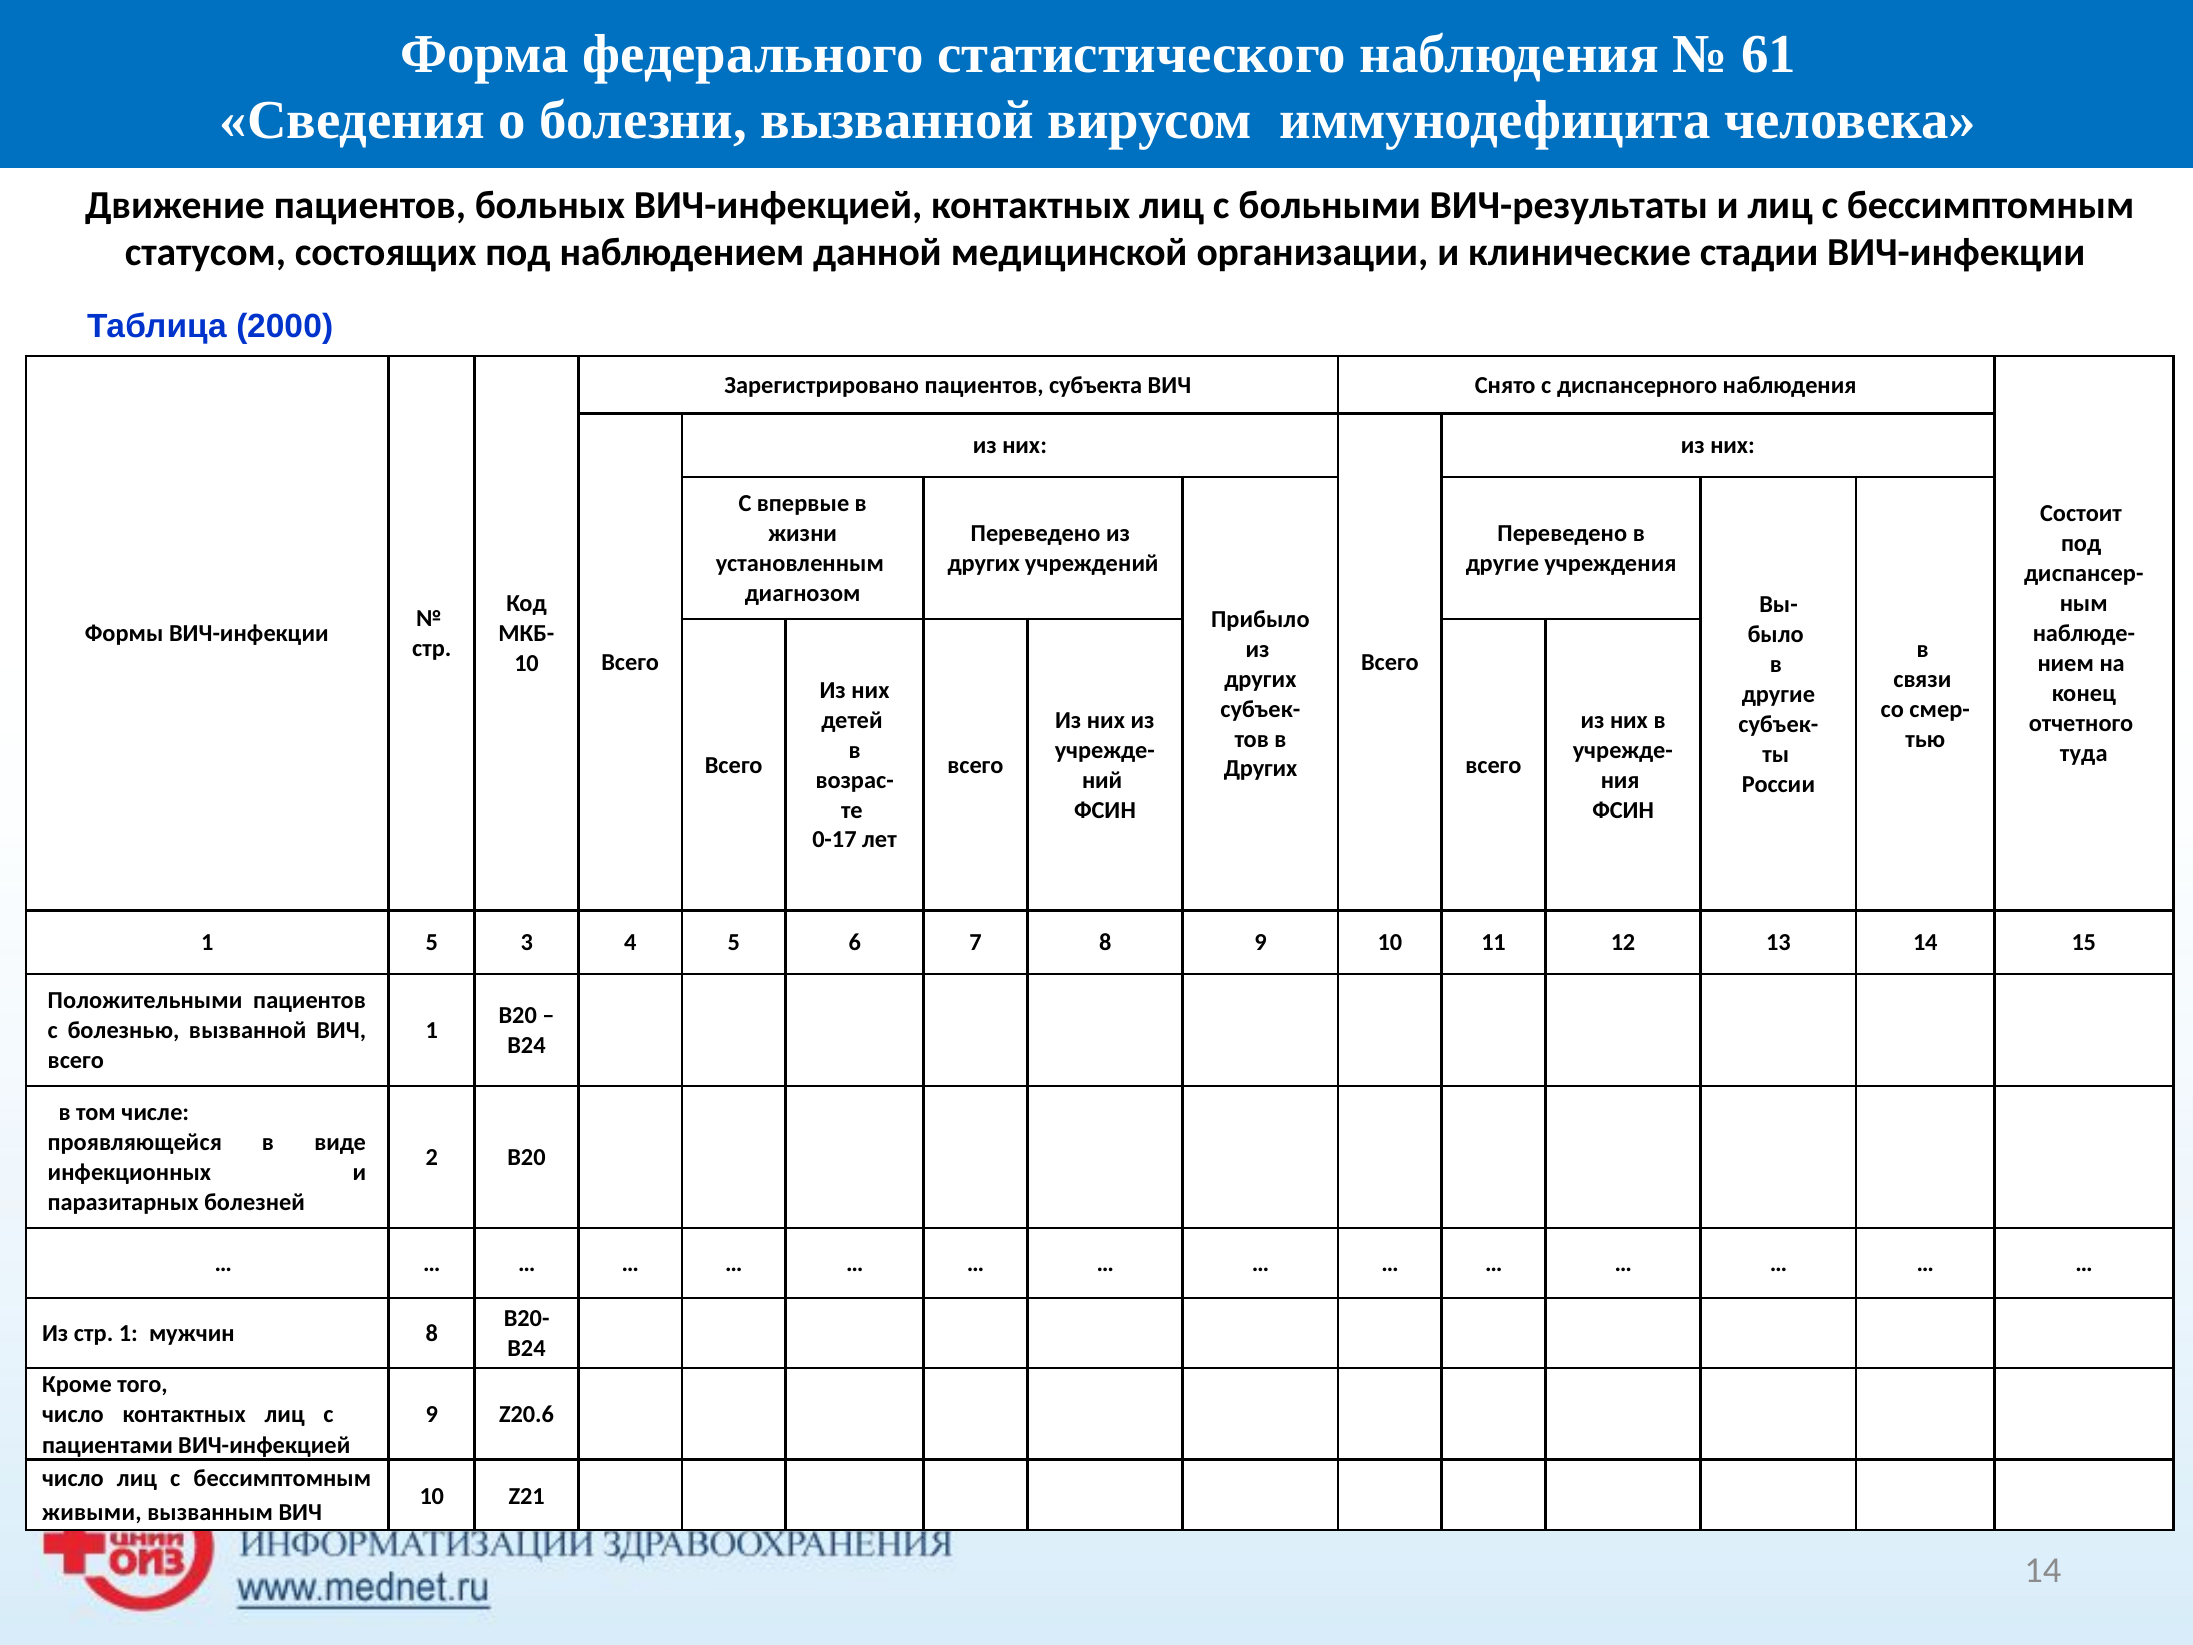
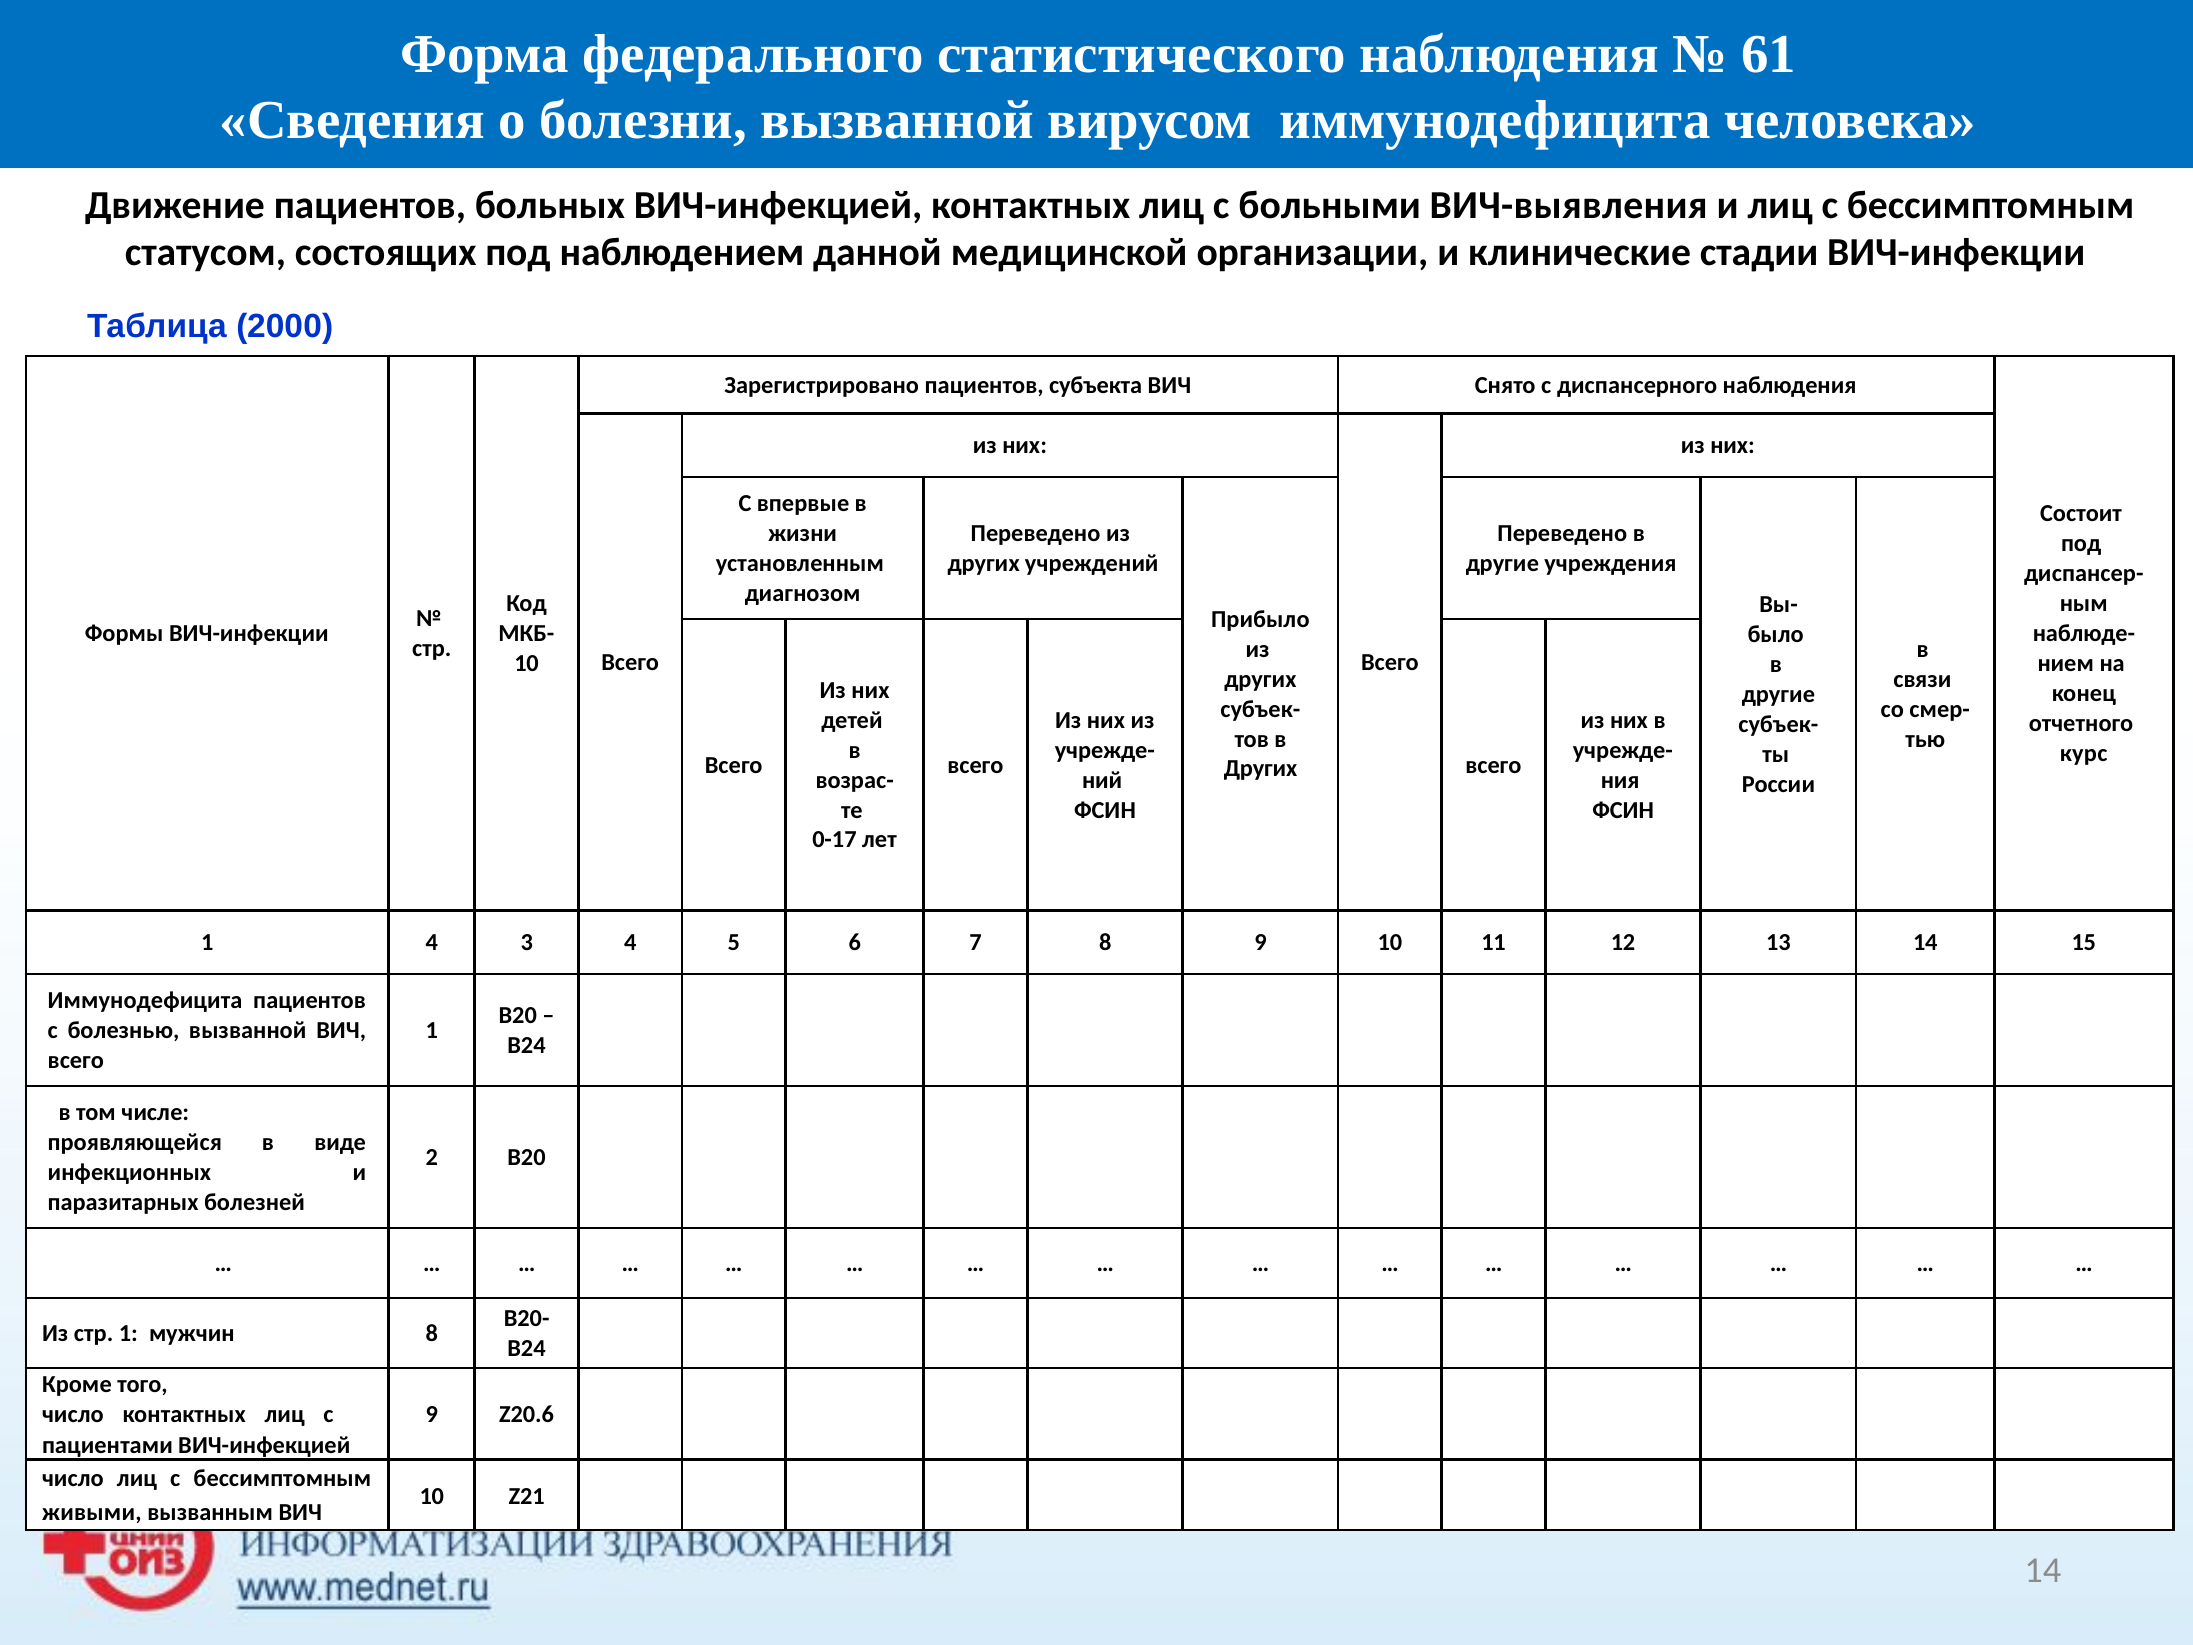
ВИЧ-результаты: ВИЧ-результаты -> ВИЧ-выявления
туда: туда -> курс
1 5: 5 -> 4
Положительными at (145, 1000): Положительными -> Иммунодефицита
